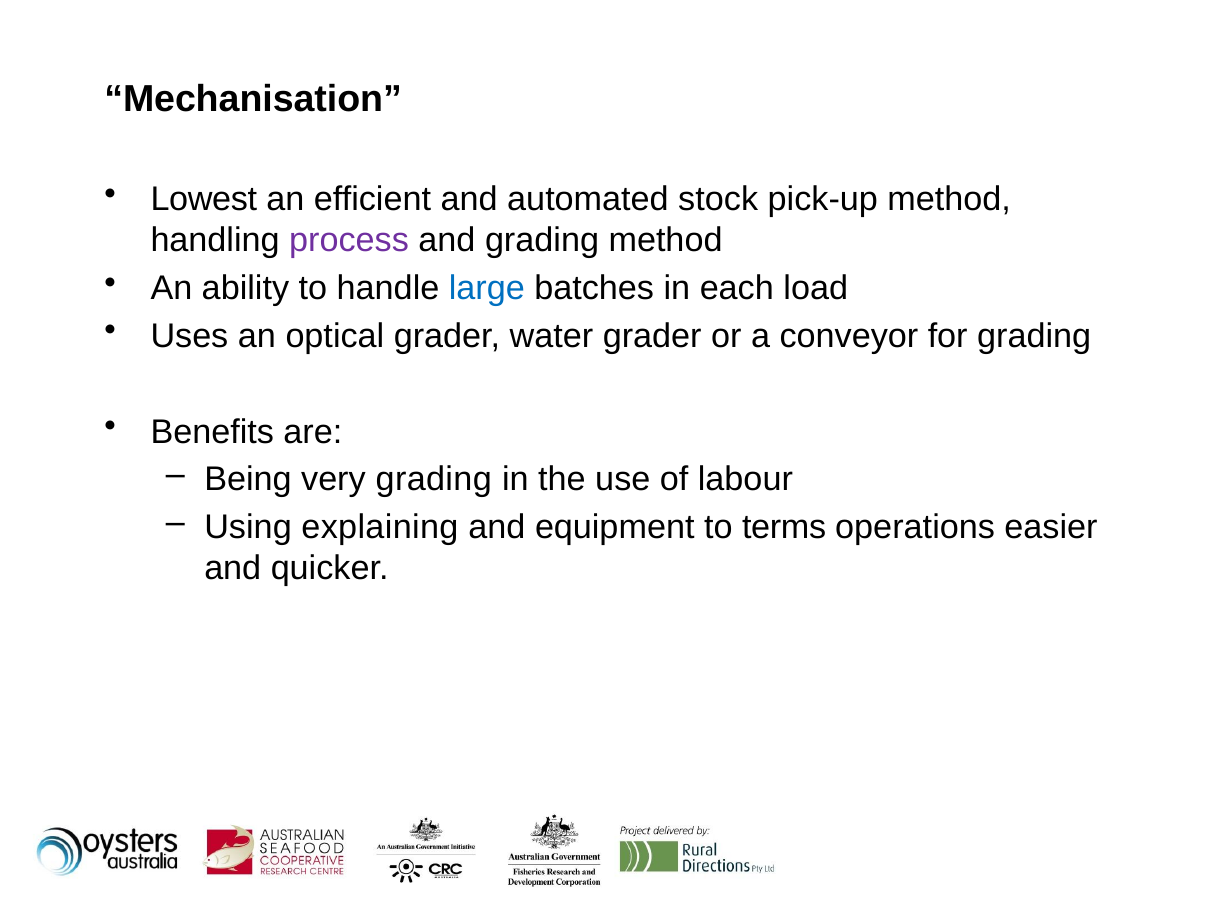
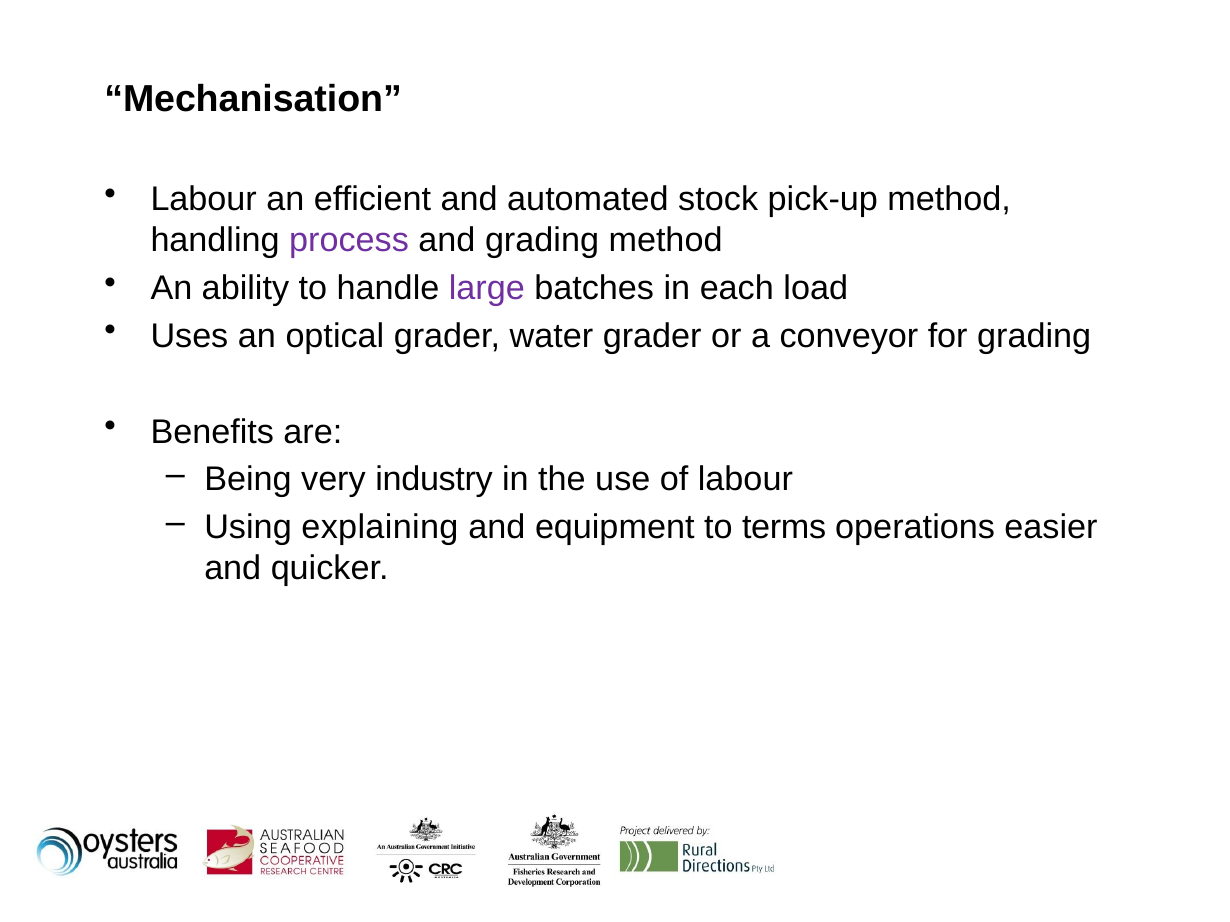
Lowest at (204, 200): Lowest -> Labour
large colour: blue -> purple
very grading: grading -> industry
